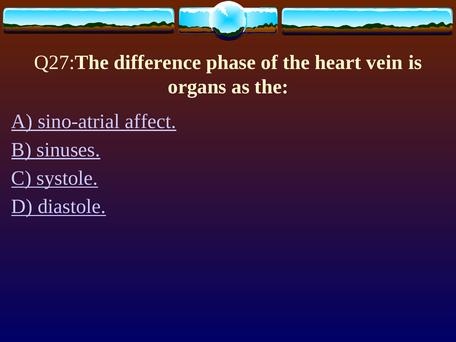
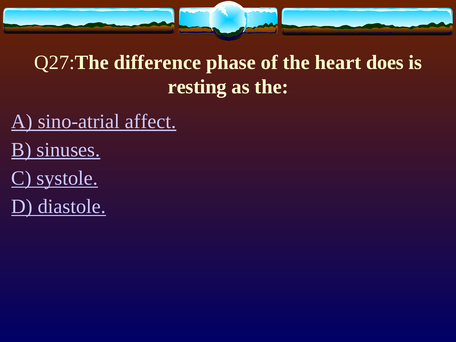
vein: vein -> does
organs: organs -> resting
